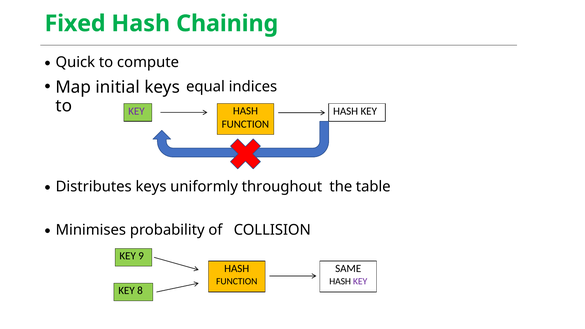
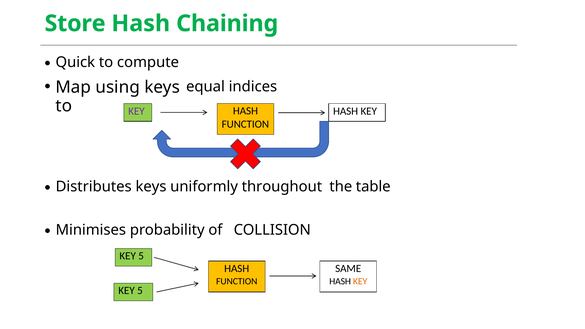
Fixed: Fixed -> Store
initial: initial -> using
9 at (141, 256): 9 -> 5
KEY at (360, 282) colour: purple -> orange
8 at (140, 291): 8 -> 5
